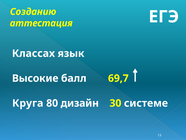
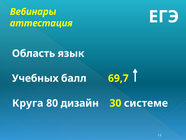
Созданию: Созданию -> Вебинары
Классах: Классах -> Область
Высокие: Высокие -> Учебных
